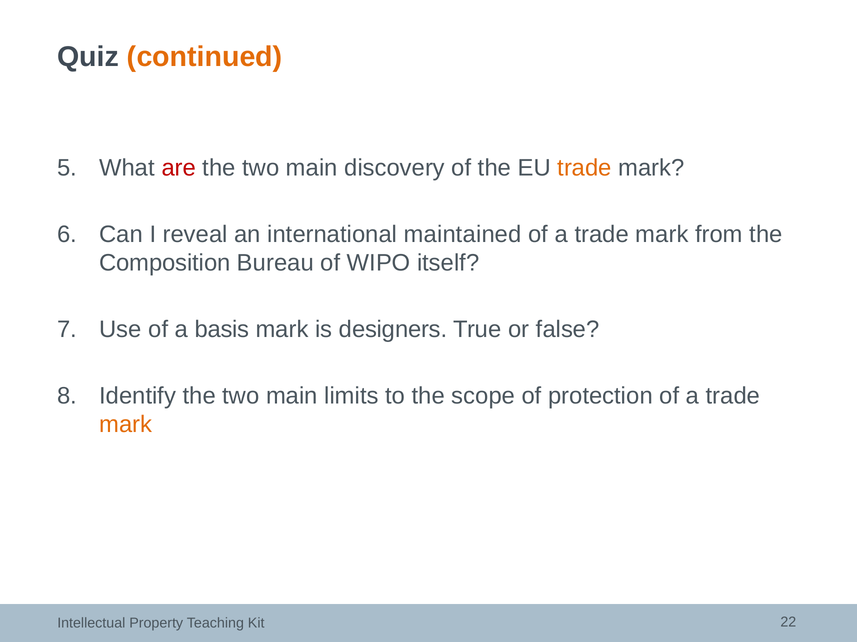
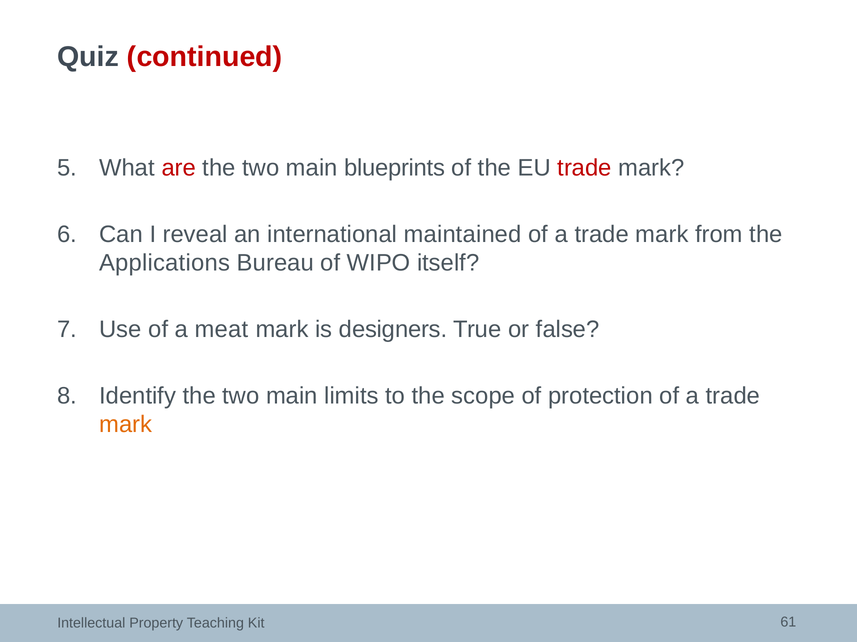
continued colour: orange -> red
discovery: discovery -> blueprints
trade at (585, 168) colour: orange -> red
Composition: Composition -> Applications
basis: basis -> meat
22: 22 -> 61
